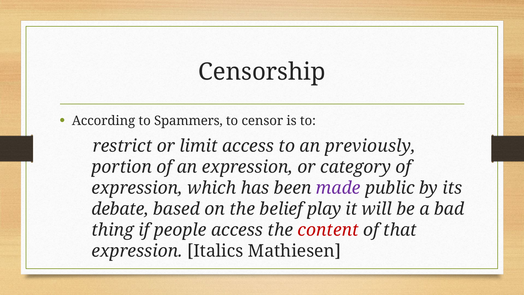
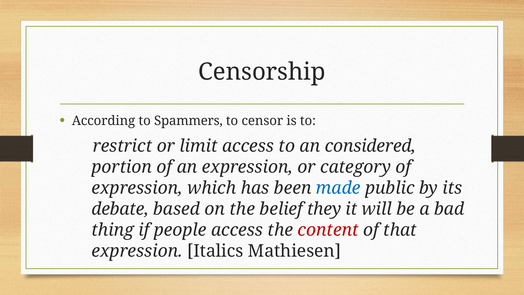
previously: previously -> considered
made colour: purple -> blue
play: play -> they
